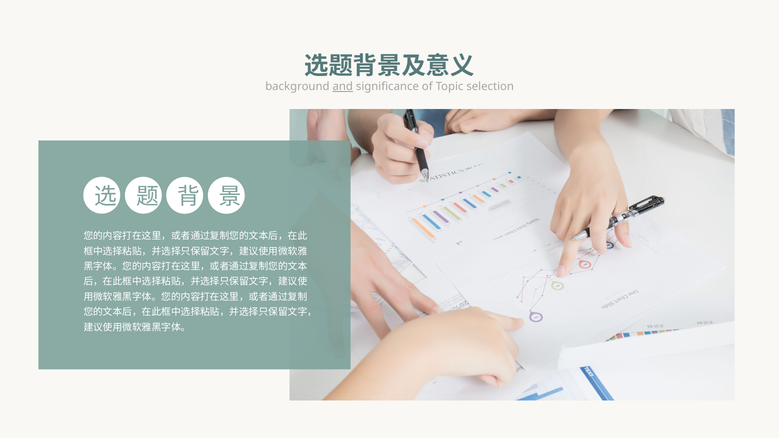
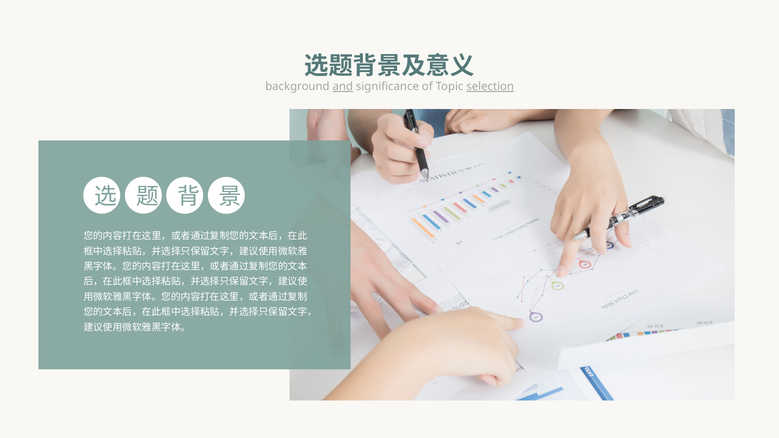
selection underline: none -> present
